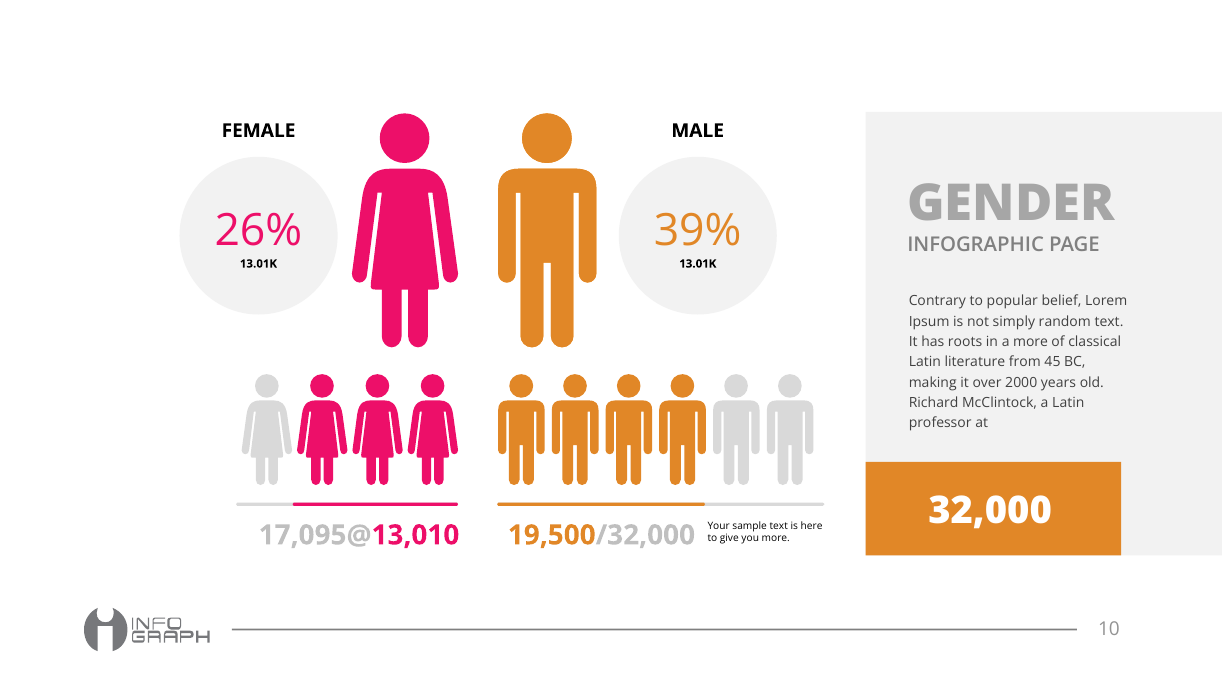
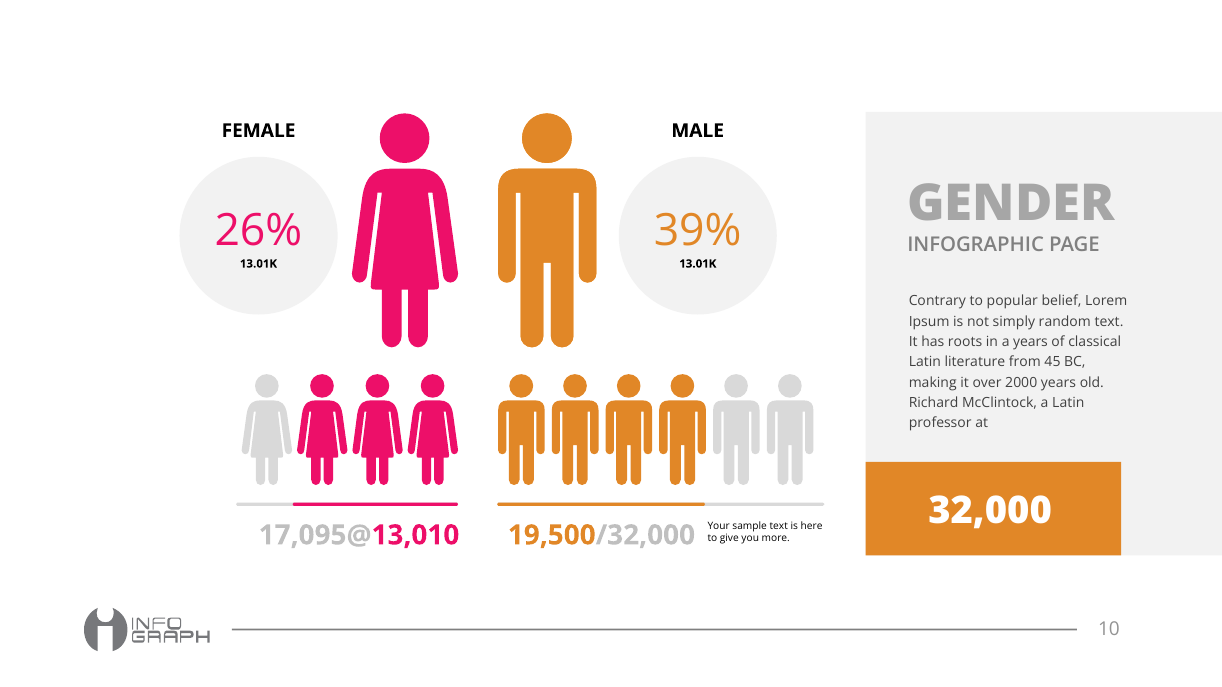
a more: more -> years
